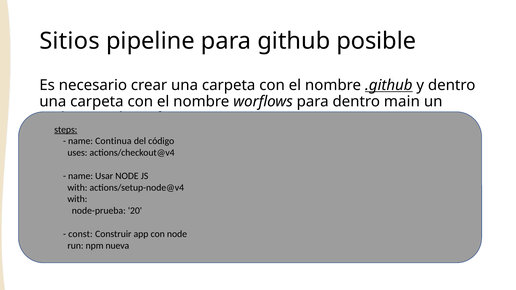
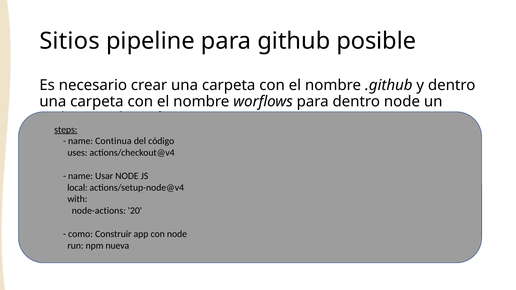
.github underline: present -> none
dentro main: main -> node
with at (77, 188): with -> local
node-prueba: node-prueba -> node-actions
const: const -> como
